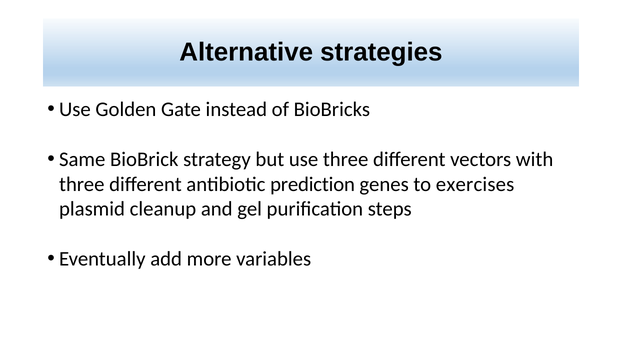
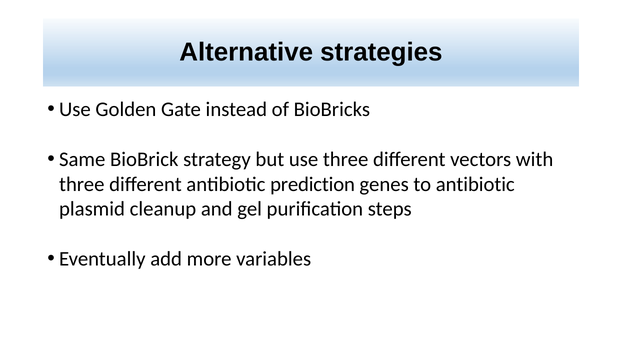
to exercises: exercises -> antibiotic
